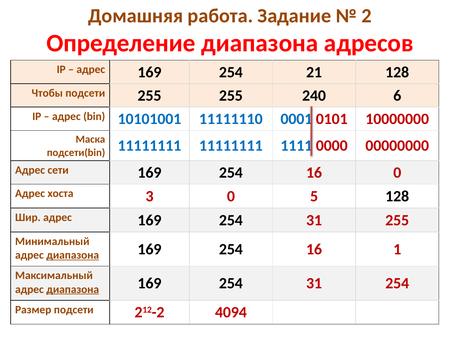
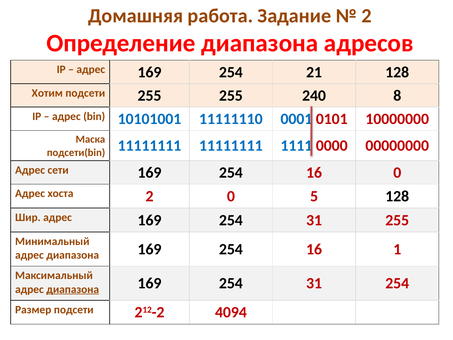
Чтобы: Чтобы -> Хотим
6: 6 -> 8
хоста 3: 3 -> 2
диапазона at (73, 255) underline: present -> none
